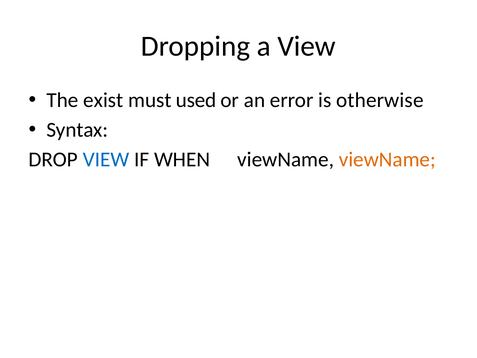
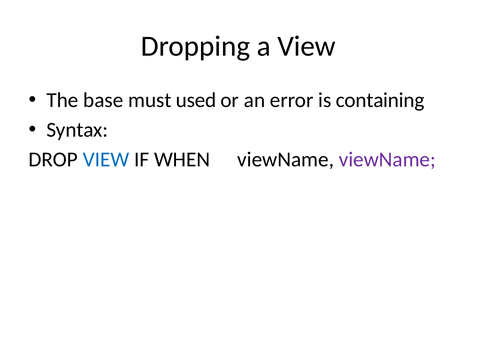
exist: exist -> base
otherwise: otherwise -> containing
viewName at (387, 159) colour: orange -> purple
